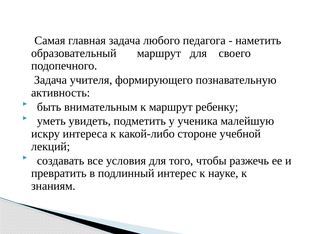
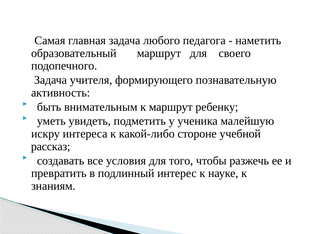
лекций: лекций -> рассказ
